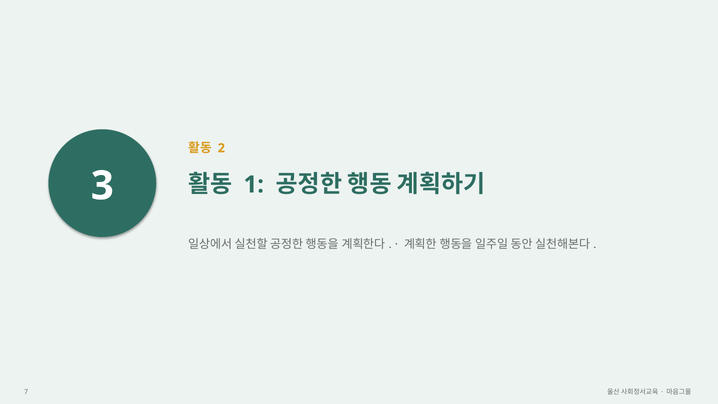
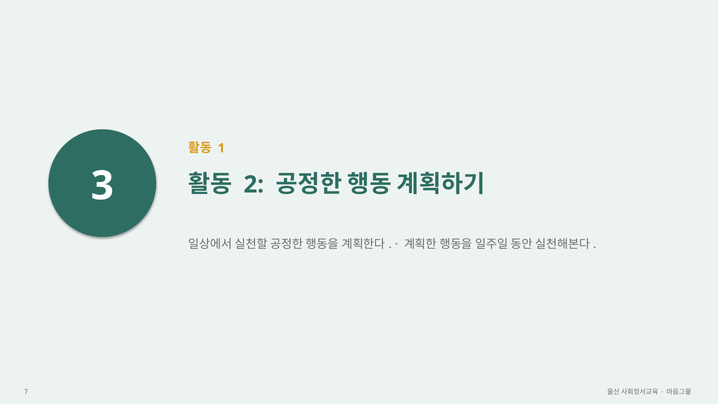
2: 2 -> 1
1: 1 -> 2
